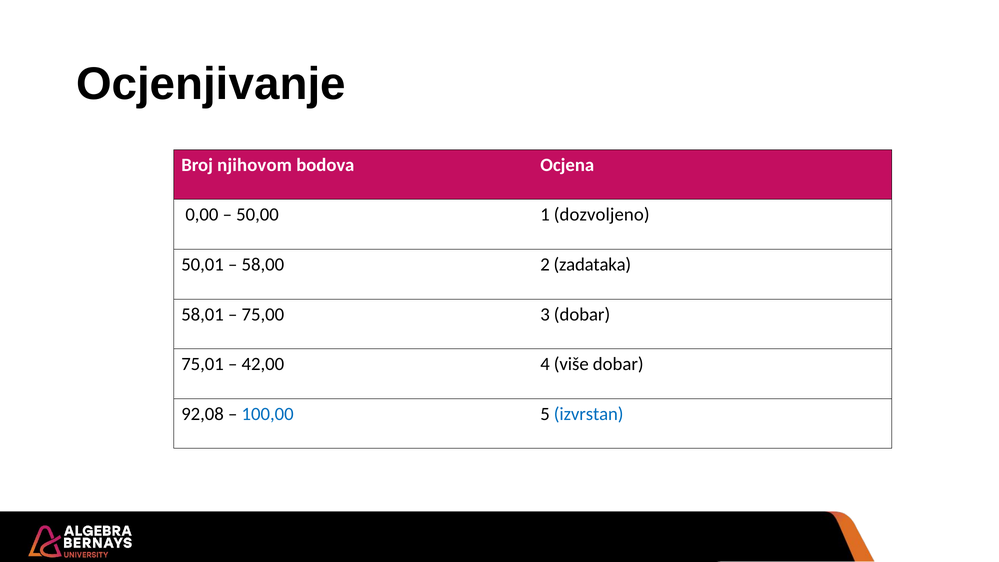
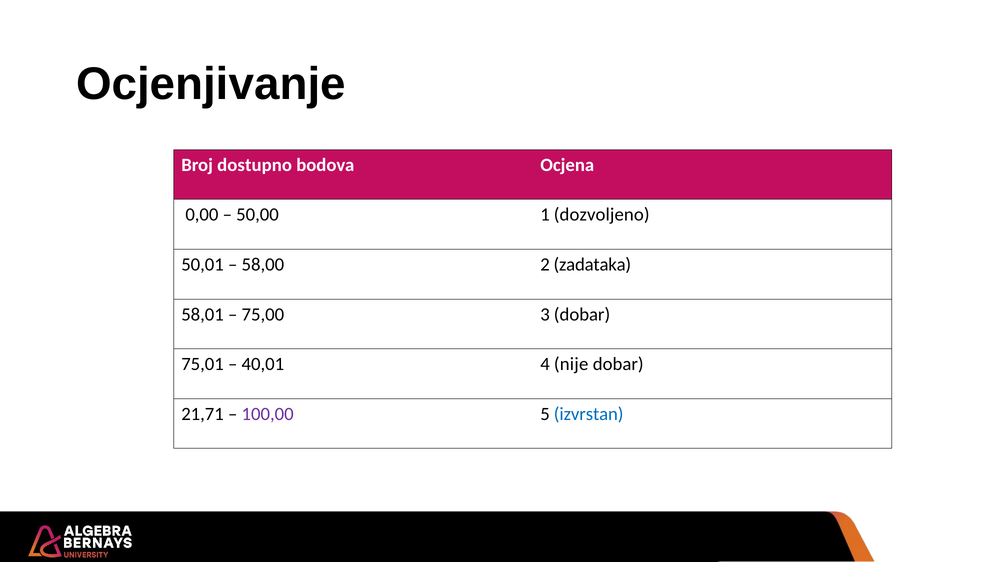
njihovom: njihovom -> dostupno
42,00: 42,00 -> 40,01
više: više -> nije
92,08: 92,08 -> 21,71
100,00 colour: blue -> purple
